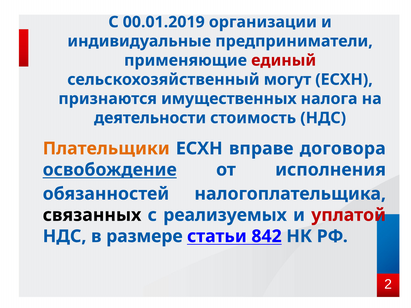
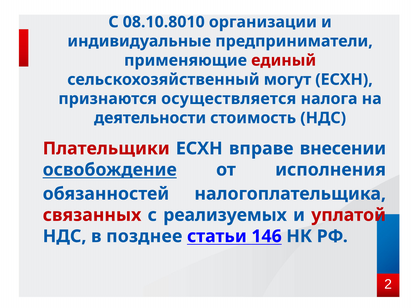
00.01.2019: 00.01.2019 -> 08.10.8010
имущественных: имущественных -> осуществляется
Плательщики colour: orange -> red
договора: договора -> внесении
связанных colour: black -> red
размере: размере -> позднее
842: 842 -> 146
